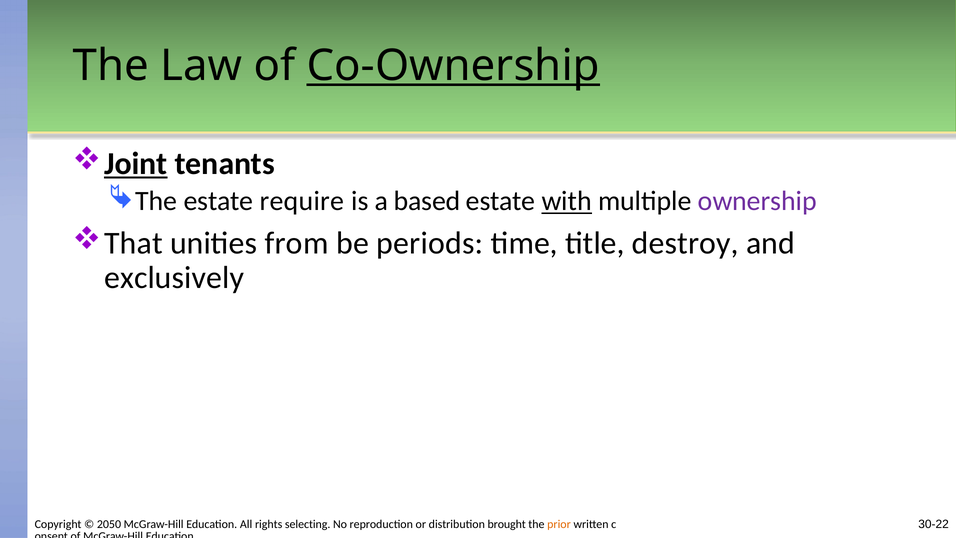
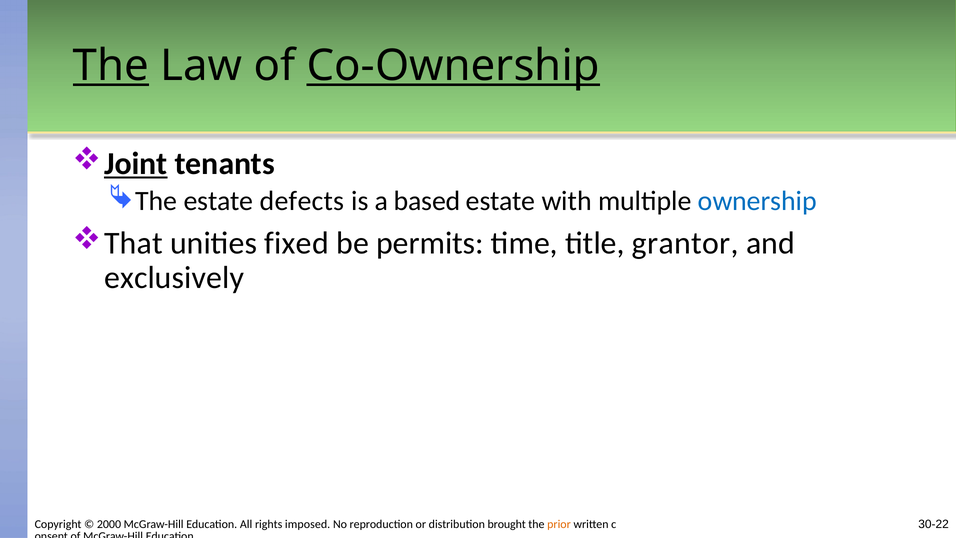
The at (111, 66) underline: none -> present
require: require -> defects
with underline: present -> none
ownership colour: purple -> blue
from: from -> fixed
periods: periods -> permits
destroy: destroy -> grantor
2050: 2050 -> 2000
selecting: selecting -> imposed
